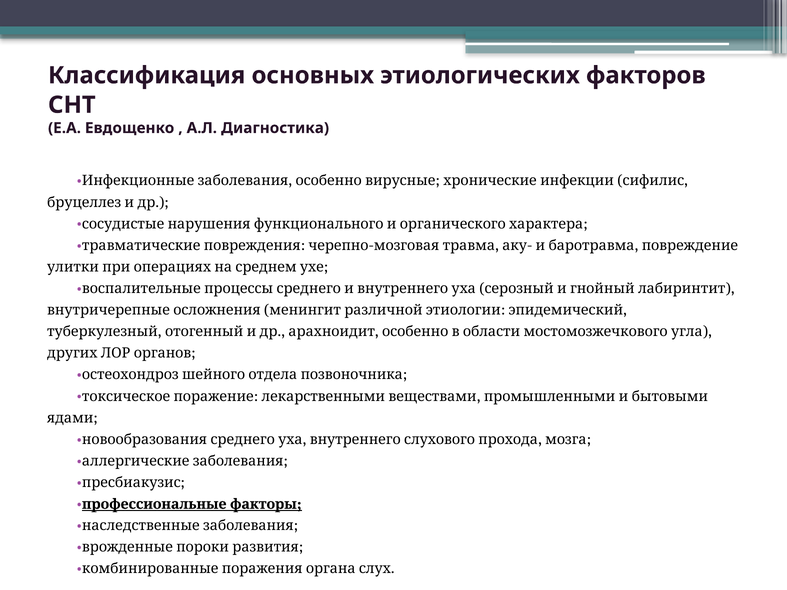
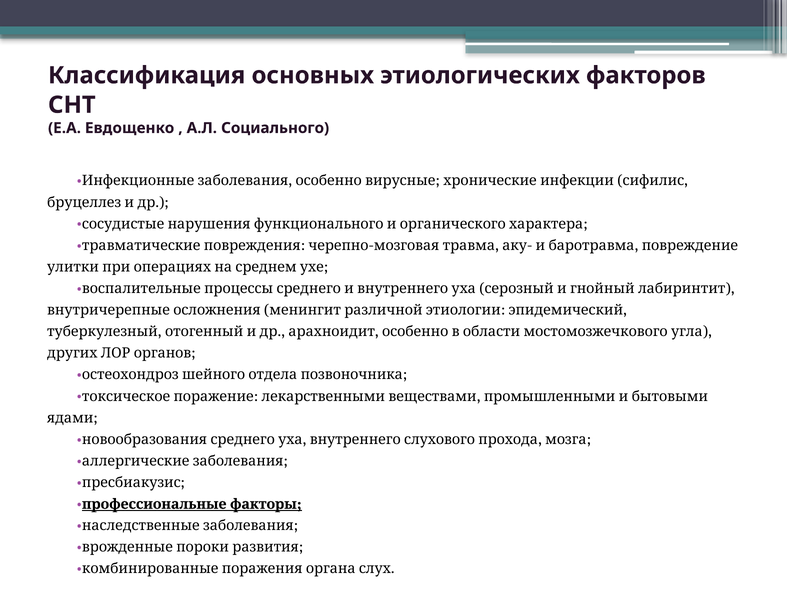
Диагностика: Диагностика -> Социального
